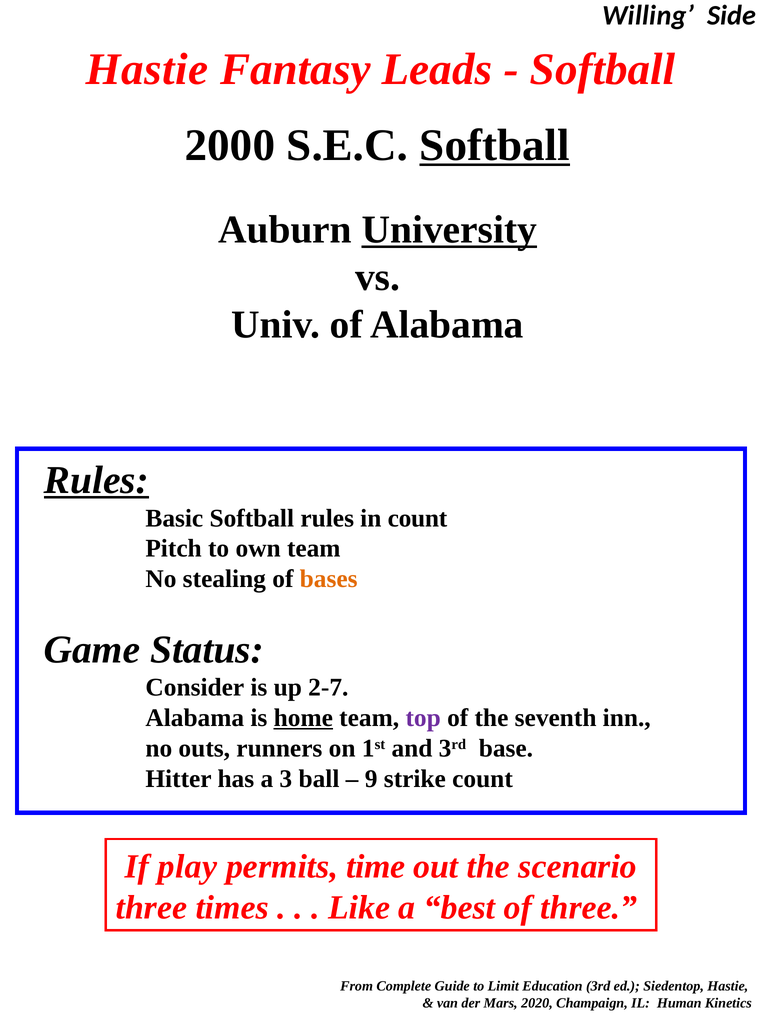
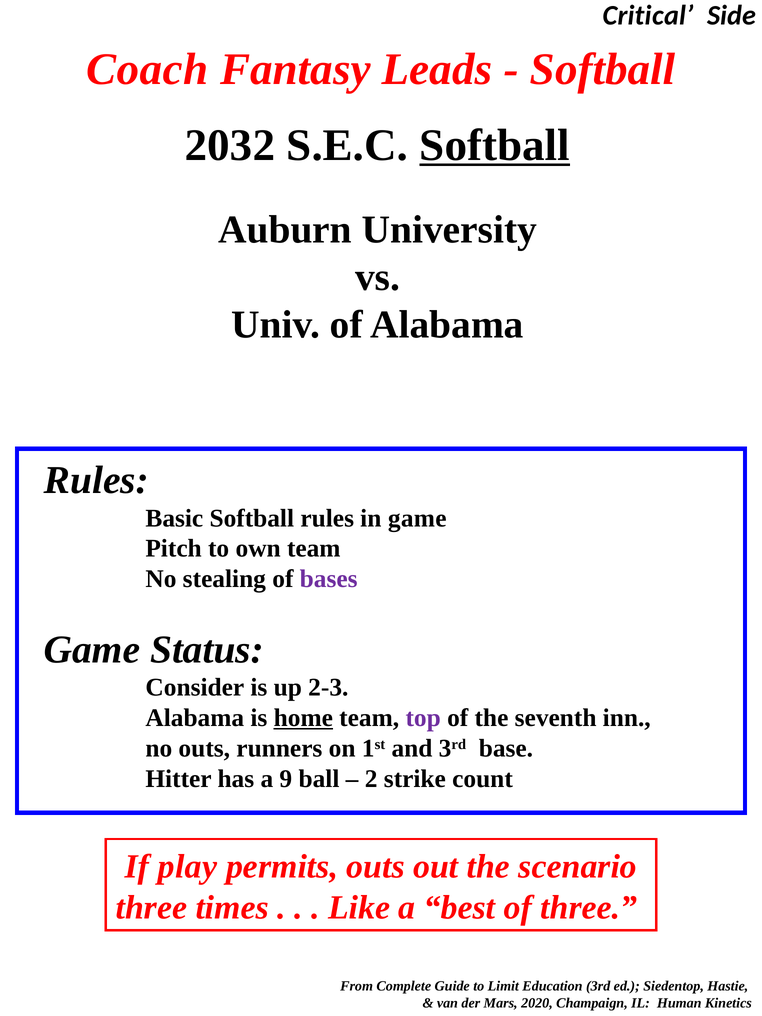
Willing: Willing -> Critical
Hastie at (147, 69): Hastie -> Coach
2000: 2000 -> 2032
University underline: present -> none
Rules at (96, 480) underline: present -> none
in count: count -> game
bases colour: orange -> purple
2-7: 2-7 -> 2-3
3: 3 -> 9
9: 9 -> 2
permits time: time -> outs
